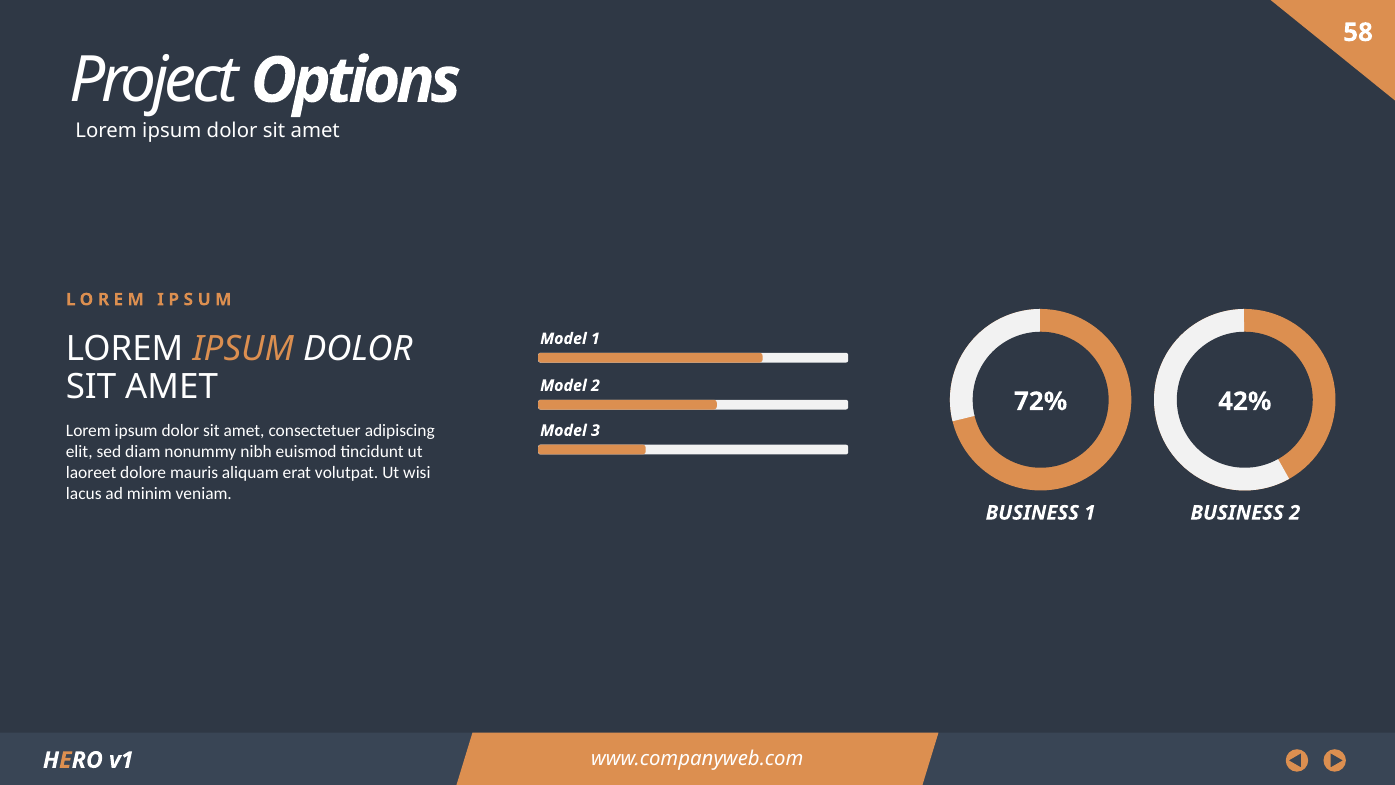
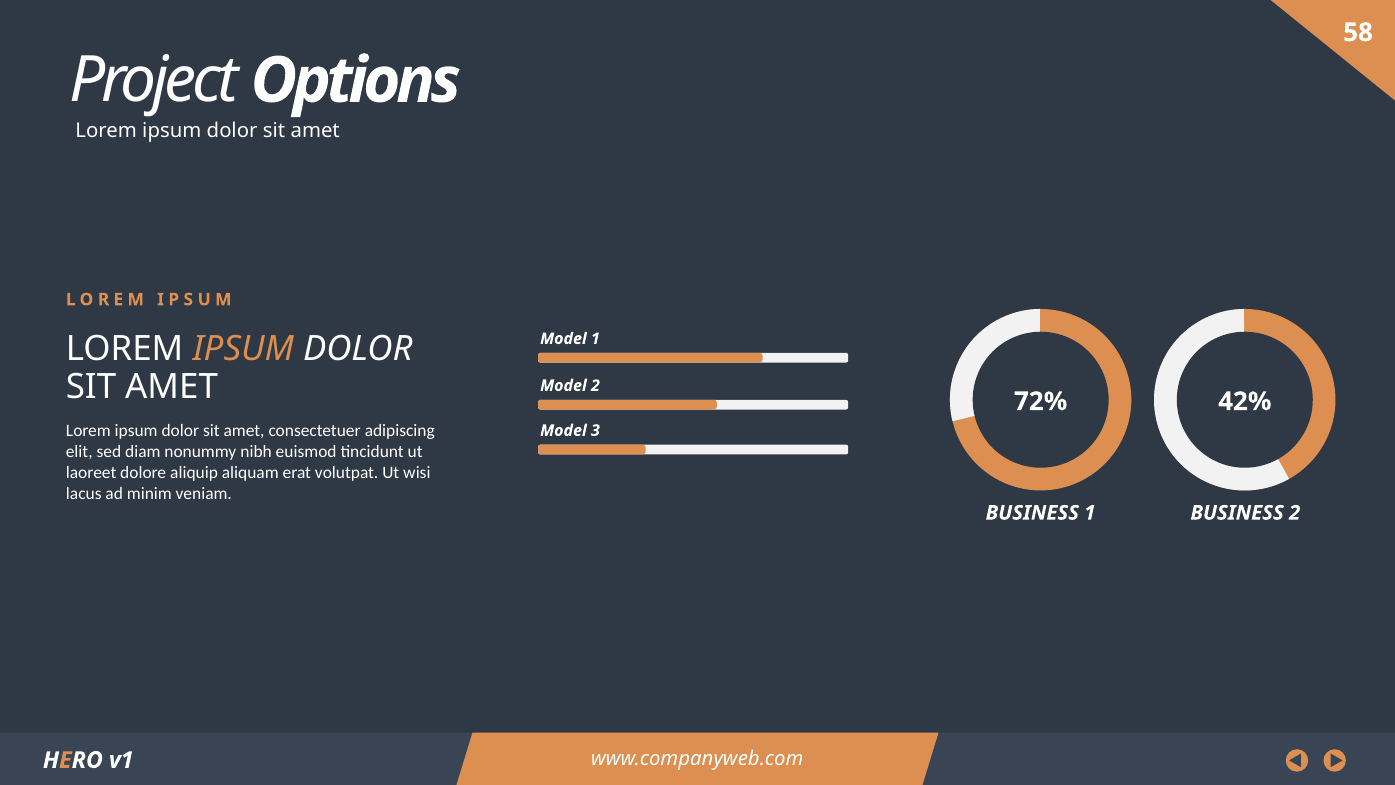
mauris: mauris -> aliquip
